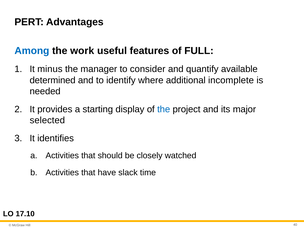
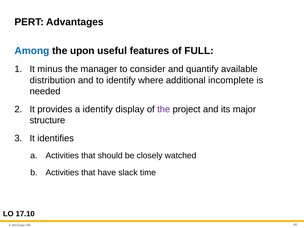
work: work -> upon
determined: determined -> distribution
a starting: starting -> identify
the at (164, 109) colour: blue -> purple
selected: selected -> structure
